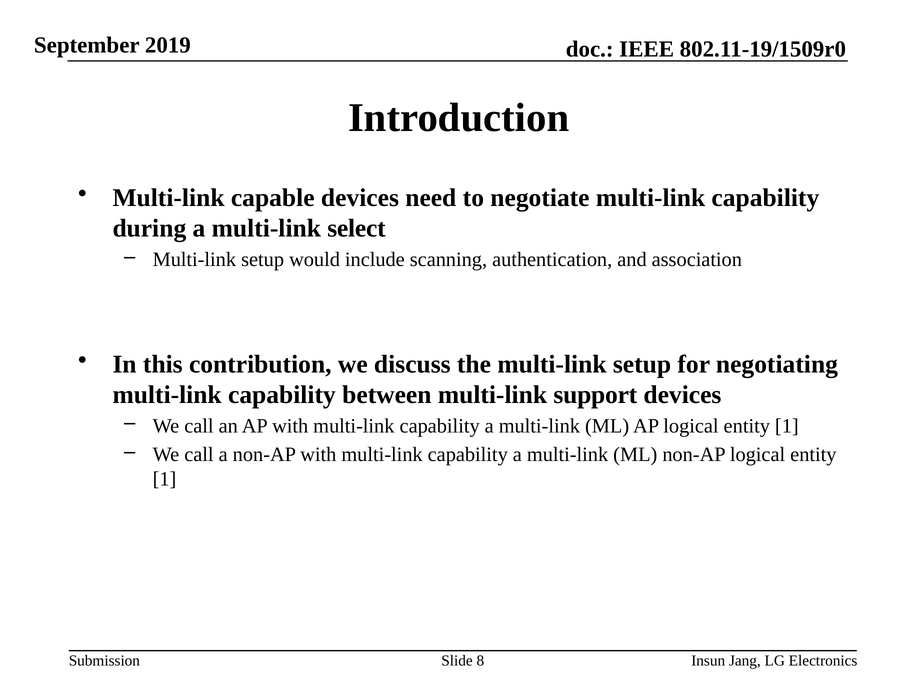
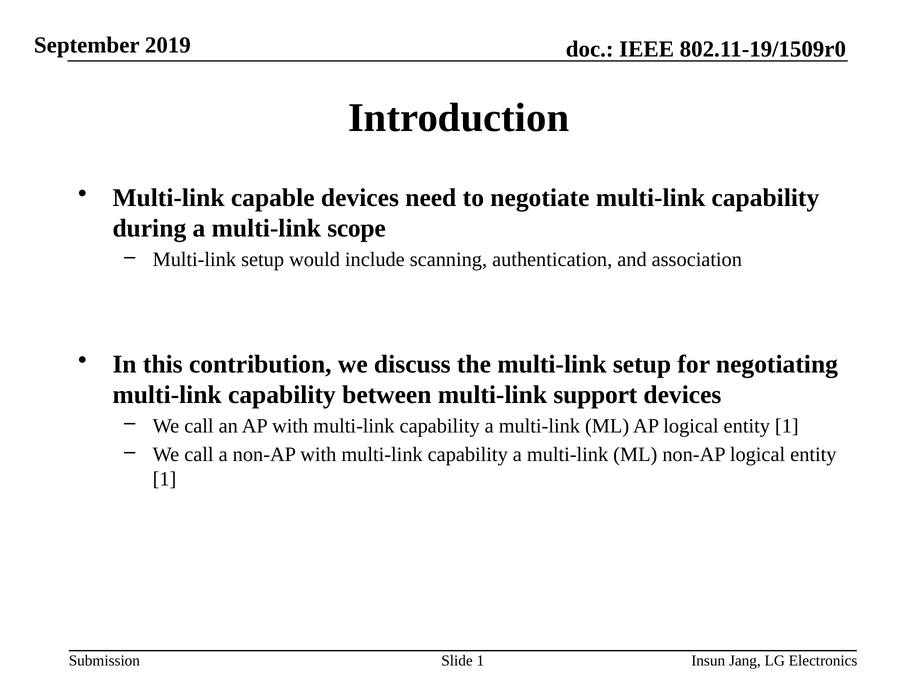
select: select -> scope
Slide 8: 8 -> 1
